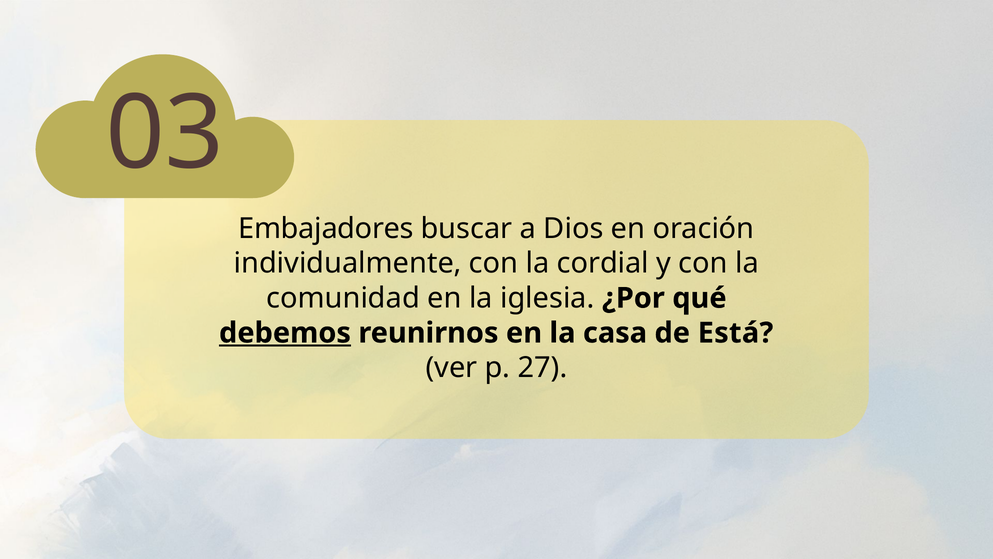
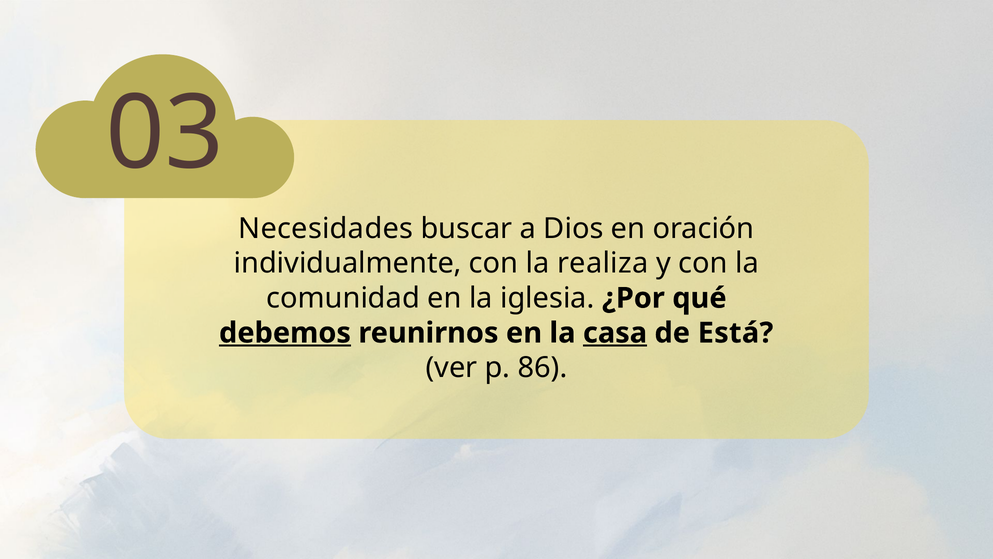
Embajadores: Embajadores -> Necesidades
cordial: cordial -> realiza
casa underline: none -> present
27: 27 -> 86
